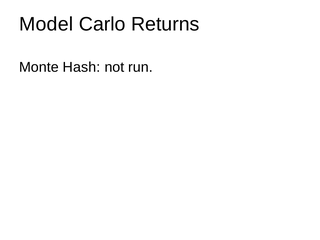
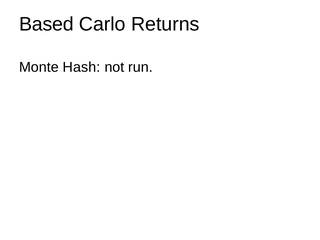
Model: Model -> Based
